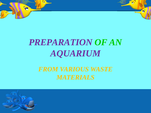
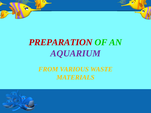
PREPARATION colour: purple -> red
